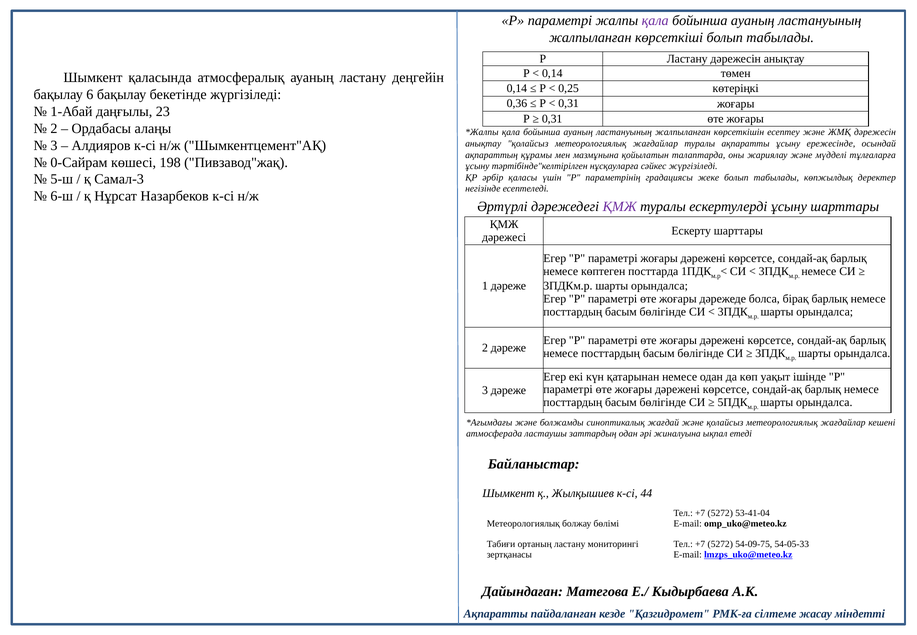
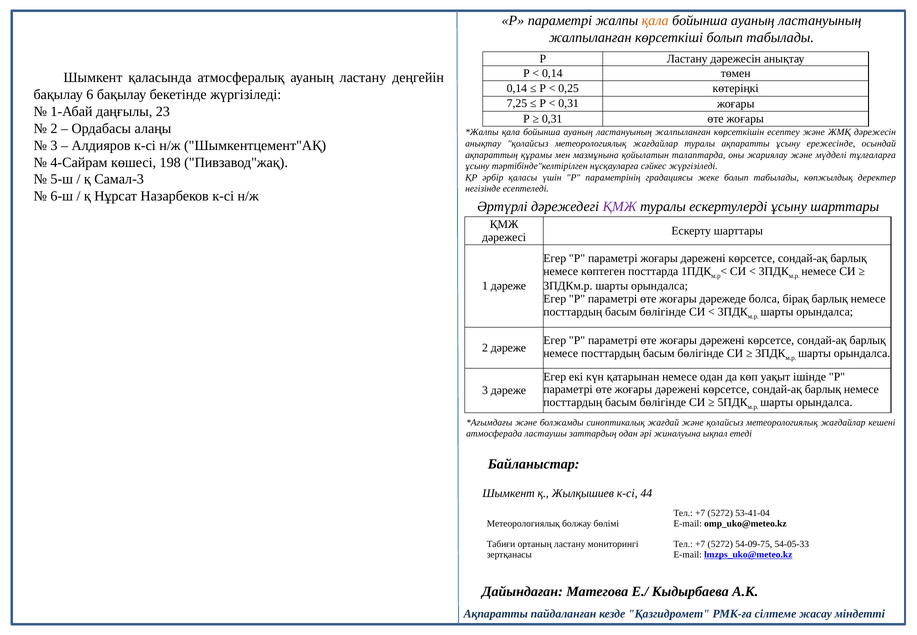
қала at (655, 21) colour: purple -> orange
0,36: 0,36 -> 7,25
0-Сайрам: 0-Сайрам -> 4-Сайрам
